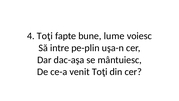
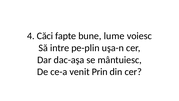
4 Toţi: Toţi -> Căci
venit Toţi: Toţi -> Prin
